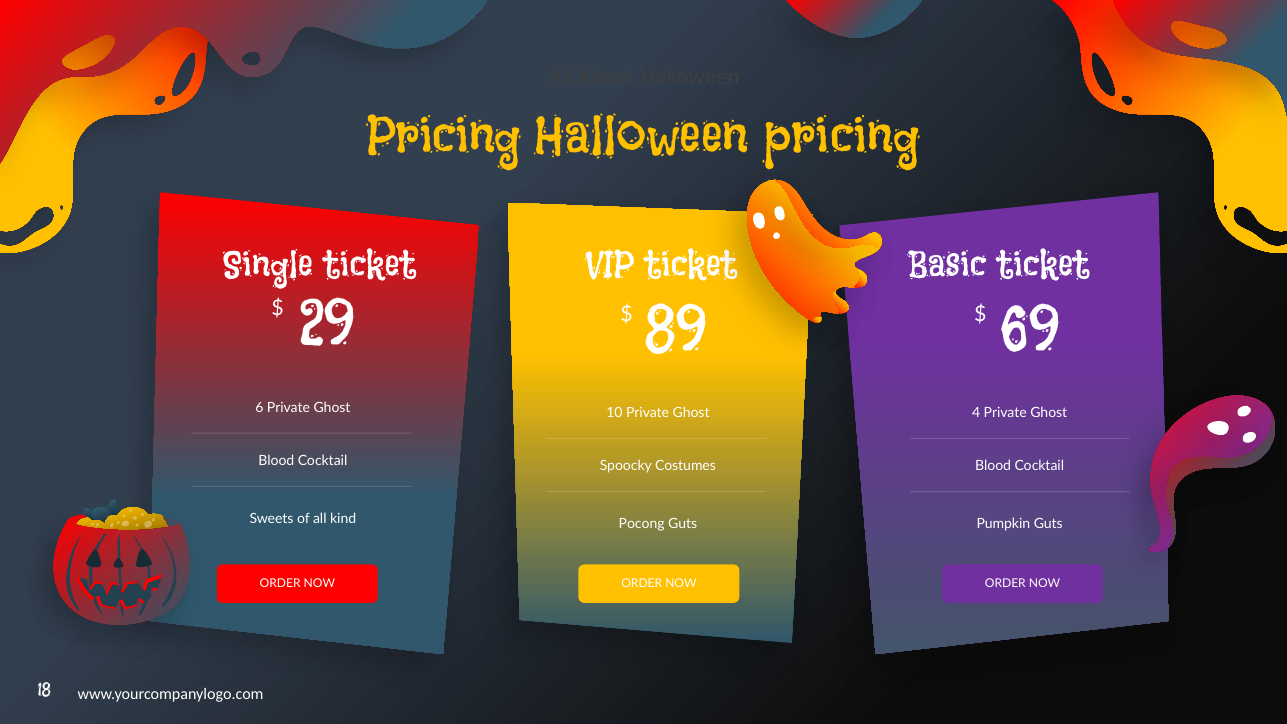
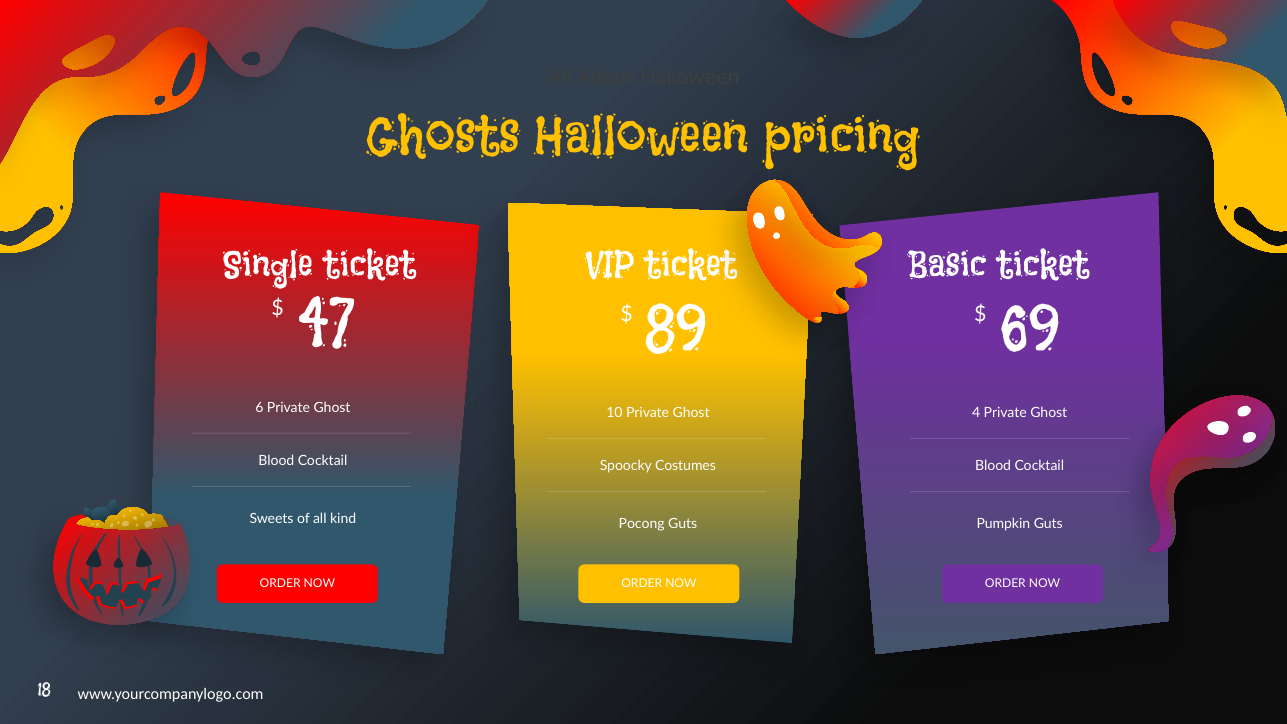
Pricing at (444, 138): Pricing -> Ghosts
29: 29 -> 47
